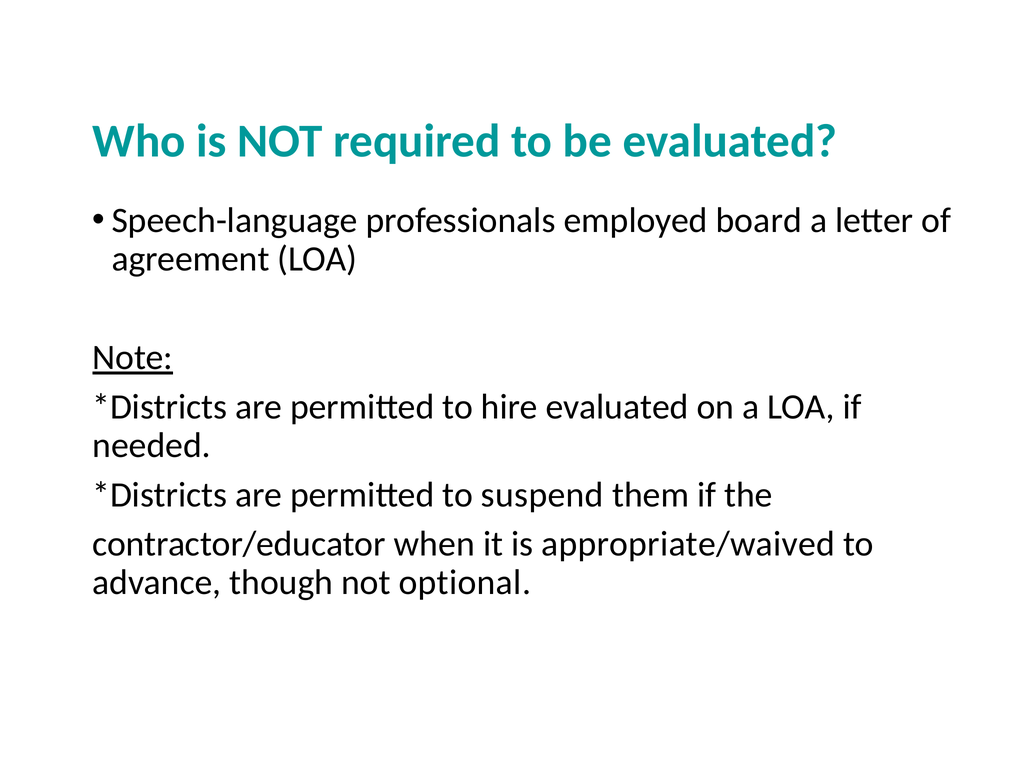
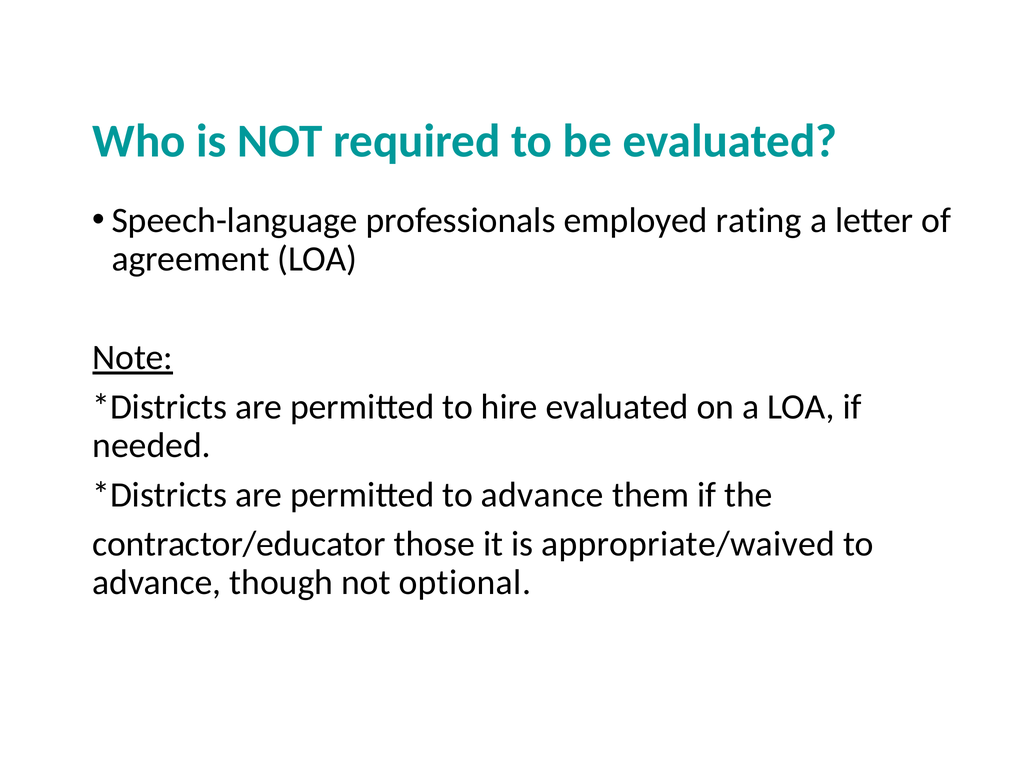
board: board -> rating
permitted to suspend: suspend -> advance
when: when -> those
